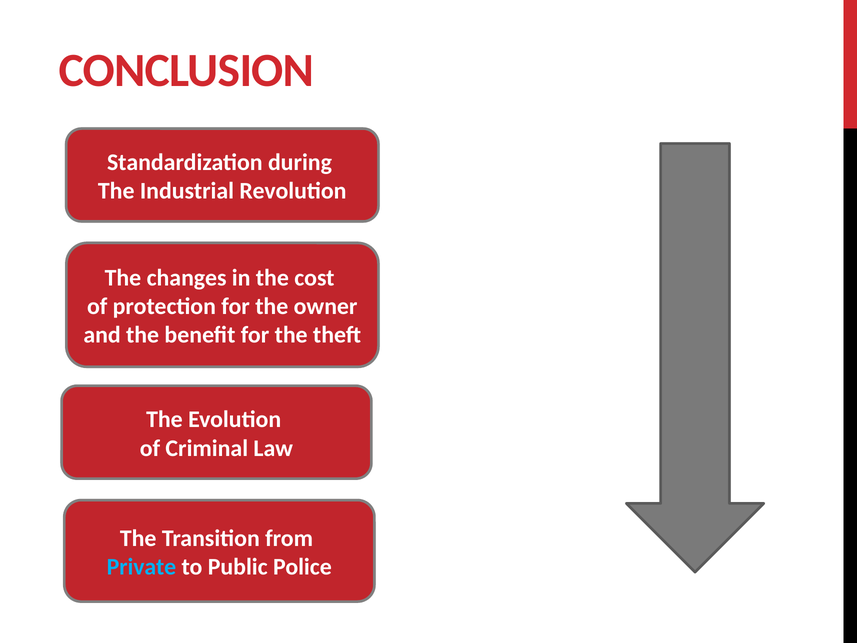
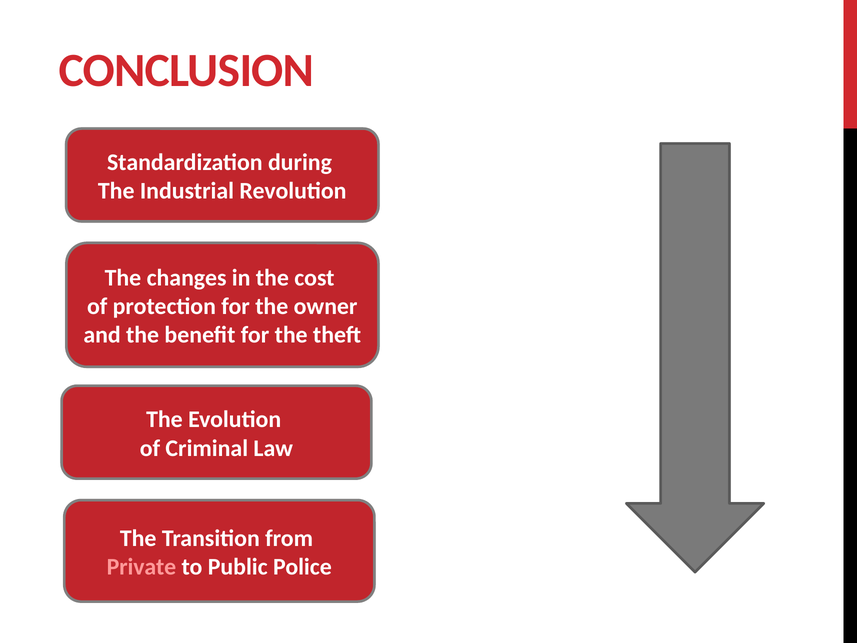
Private colour: light blue -> pink
